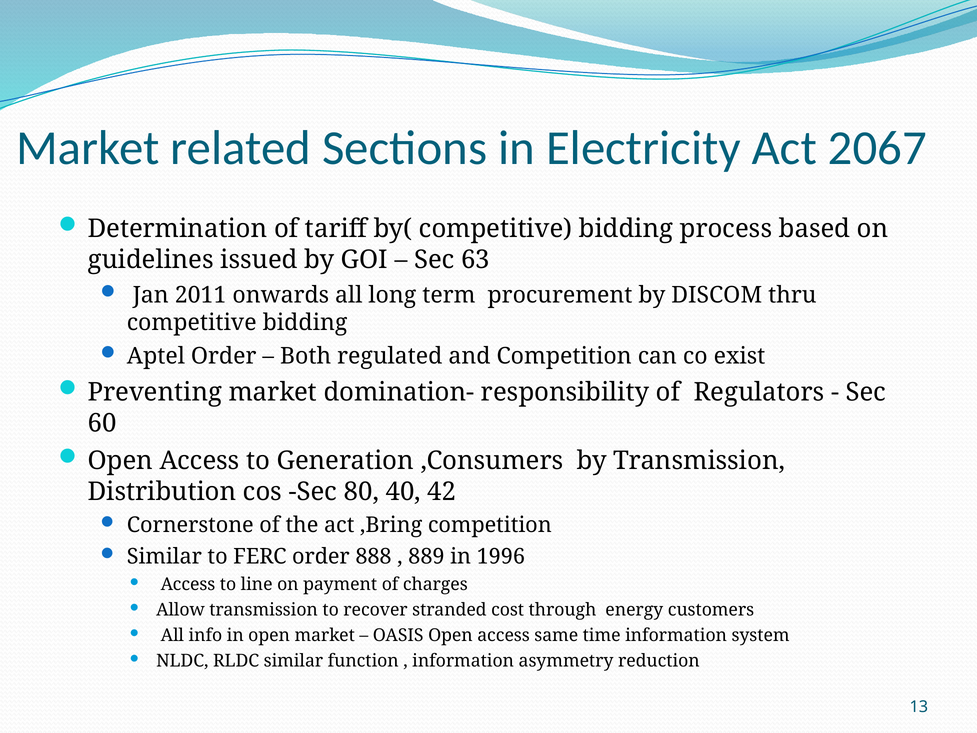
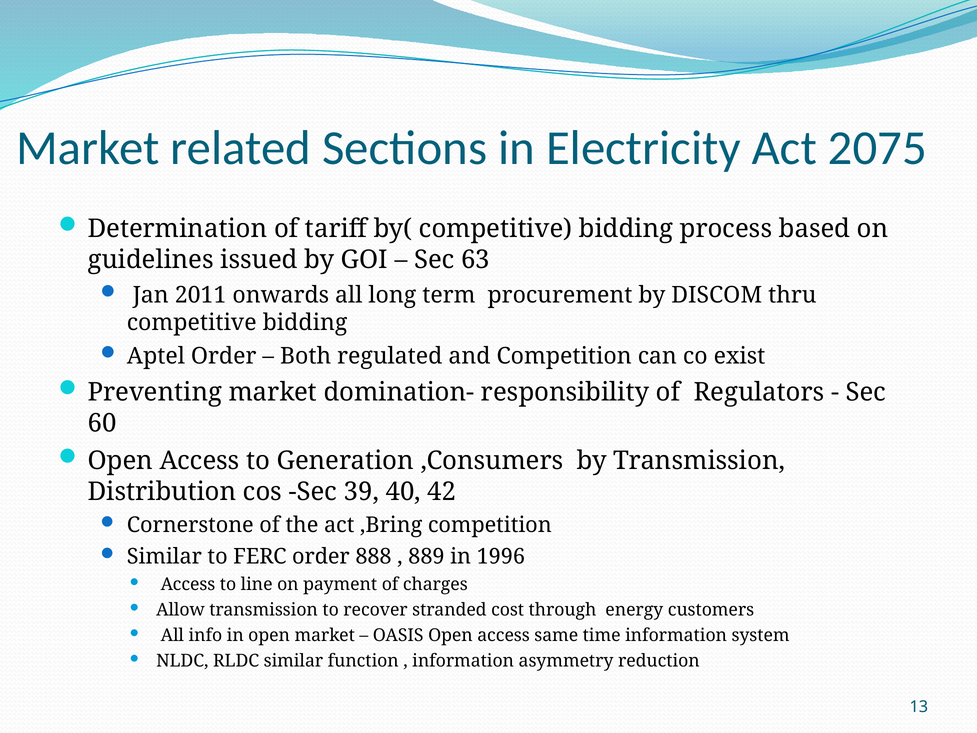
2067: 2067 -> 2075
80: 80 -> 39
